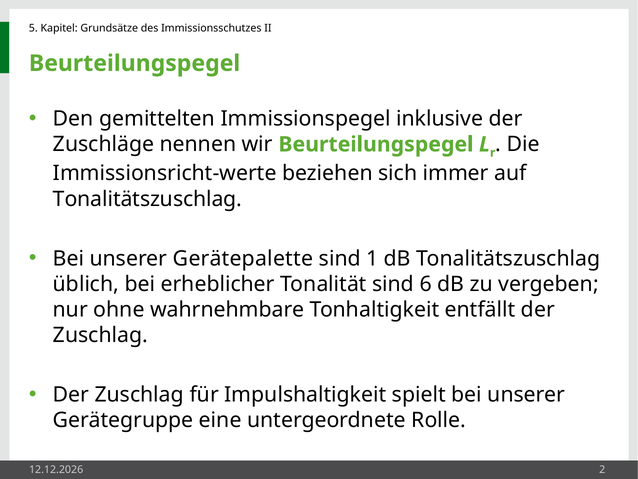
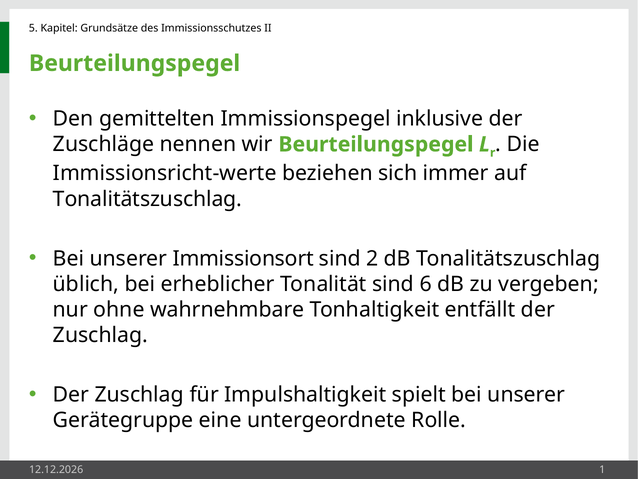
Gerätepalette: Gerätepalette -> Immissionsort
1: 1 -> 2
2: 2 -> 1
